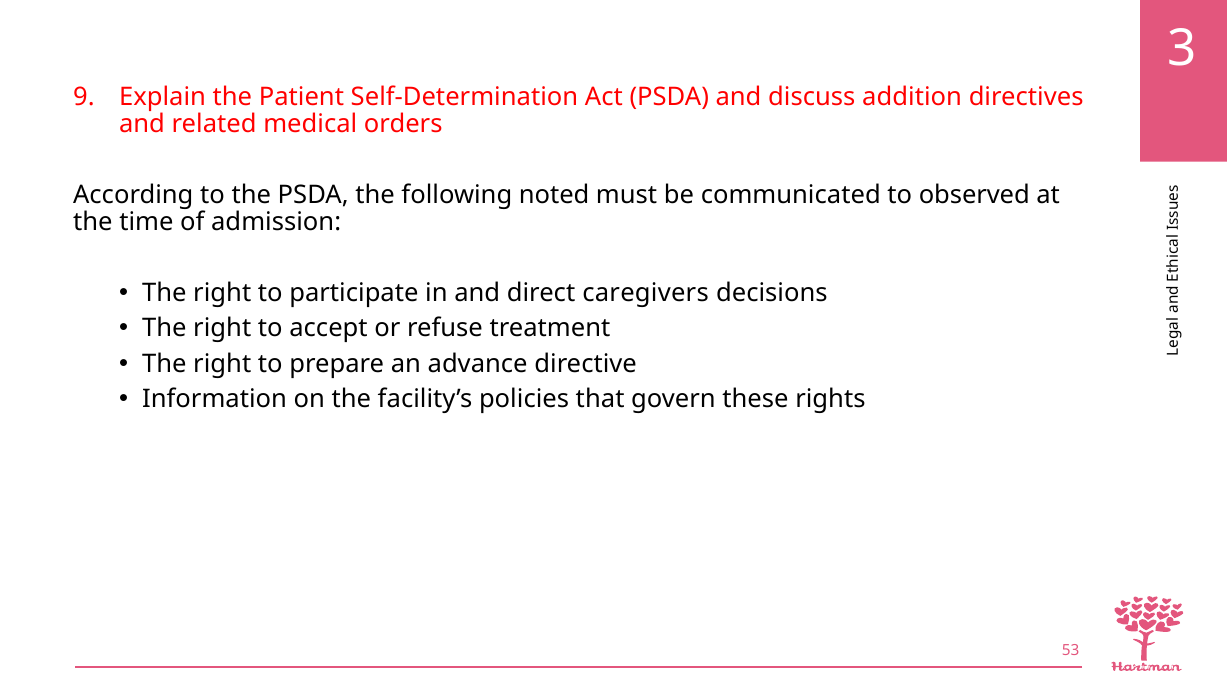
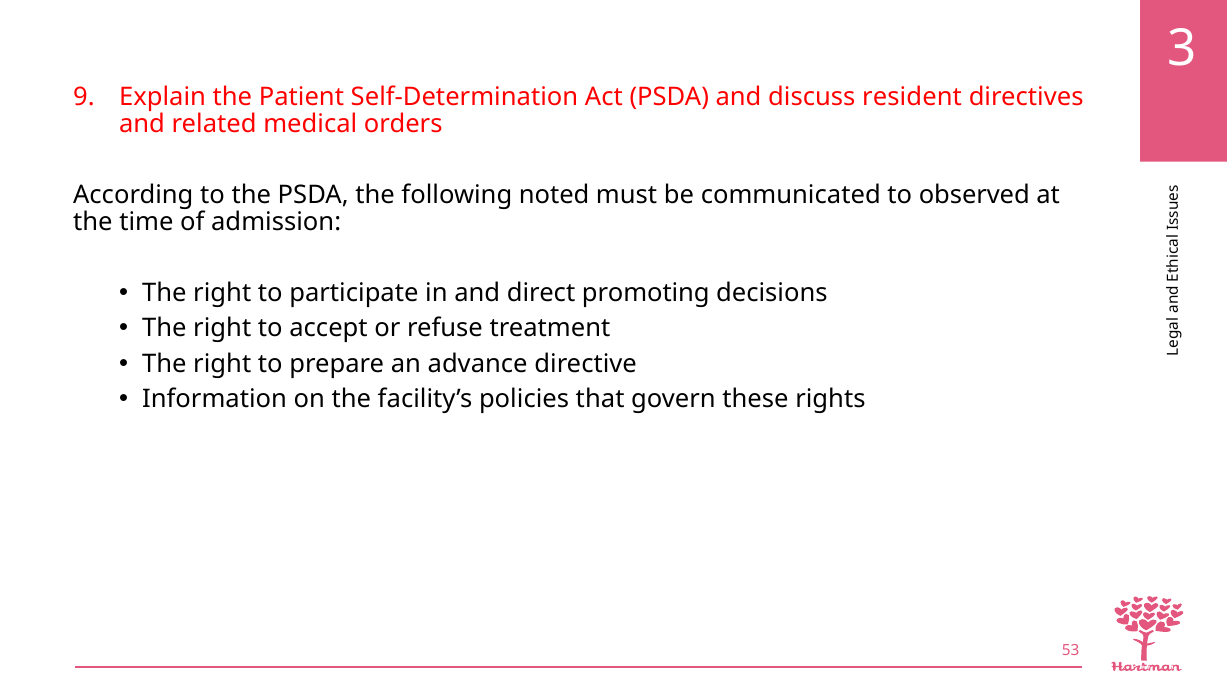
addition: addition -> resident
caregivers: caregivers -> promoting
